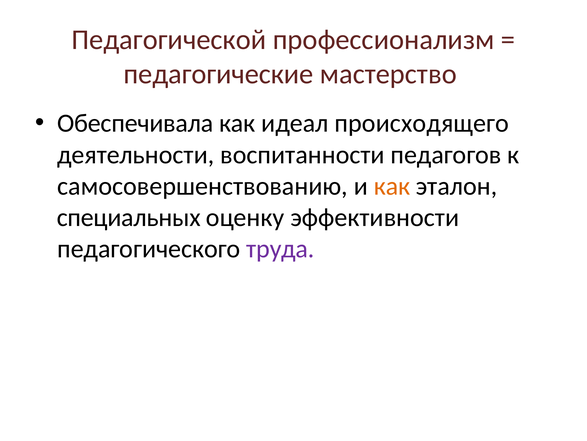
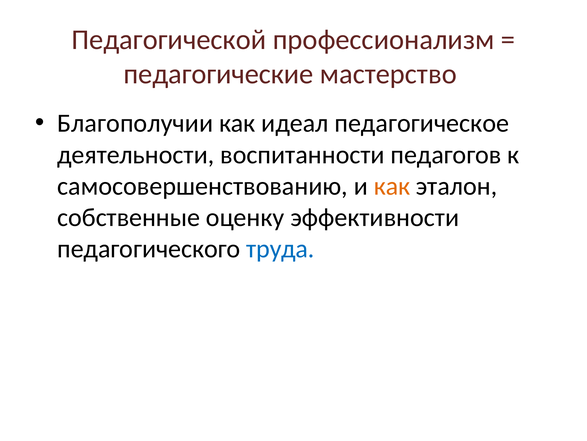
Обеспечивала: Обеспечивала -> Благополучии
происходящего: происходящего -> педагогическое
специальных: специальных -> собственные
труда colour: purple -> blue
